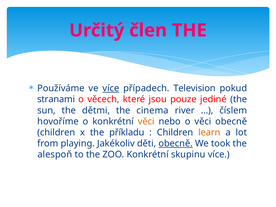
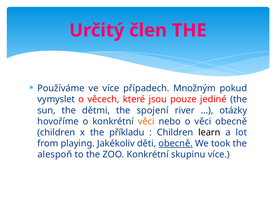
více at (111, 88) underline: present -> none
Television: Television -> Množným
stranami: stranami -> vymyslet
cinema: cinema -> spojení
číslem: číslem -> otázky
learn colour: orange -> black
